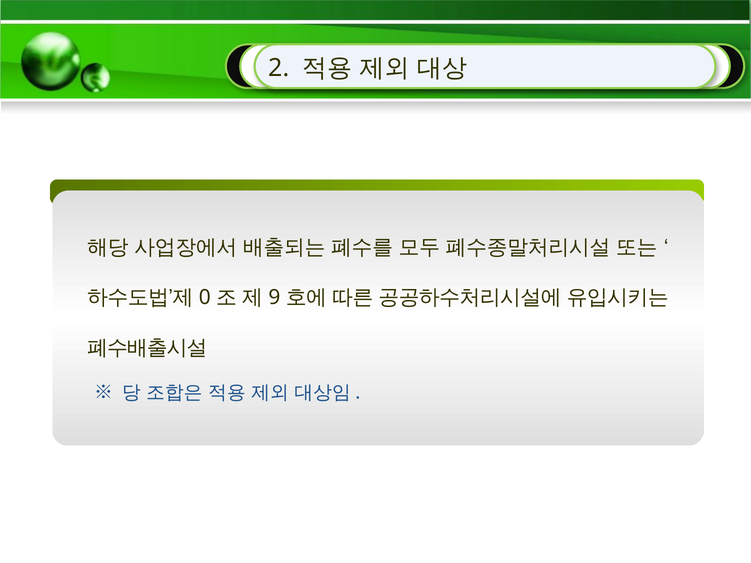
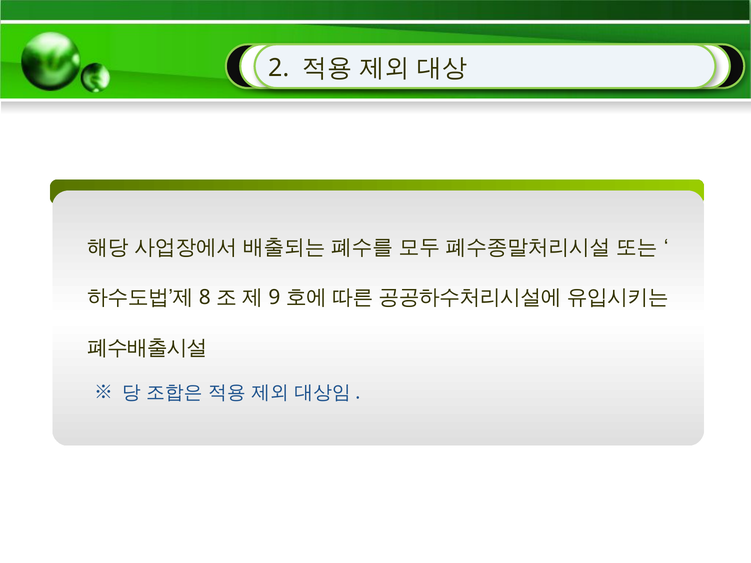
0: 0 -> 8
